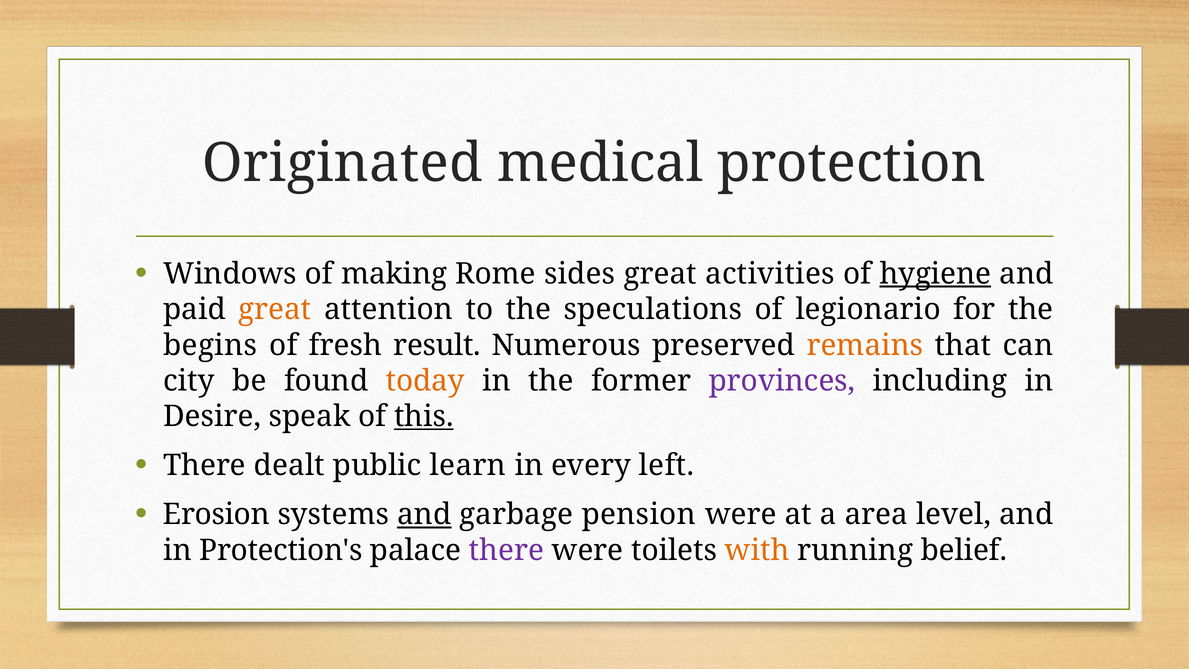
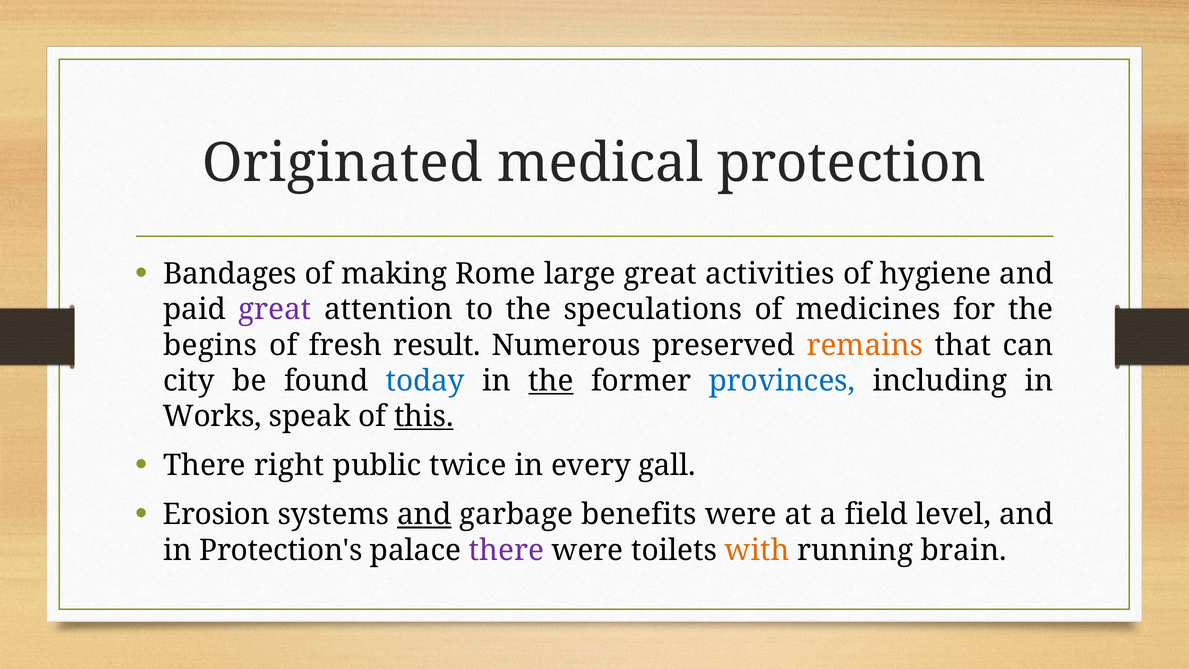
Windows: Windows -> Bandages
sides: sides -> large
hygiene underline: present -> none
great at (275, 309) colour: orange -> purple
legionario: legionario -> medicines
today colour: orange -> blue
the at (551, 381) underline: none -> present
provinces colour: purple -> blue
Desire: Desire -> Works
dealt: dealt -> right
learn: learn -> twice
left: left -> gall
pension: pension -> benefits
area: area -> field
belief: belief -> brain
